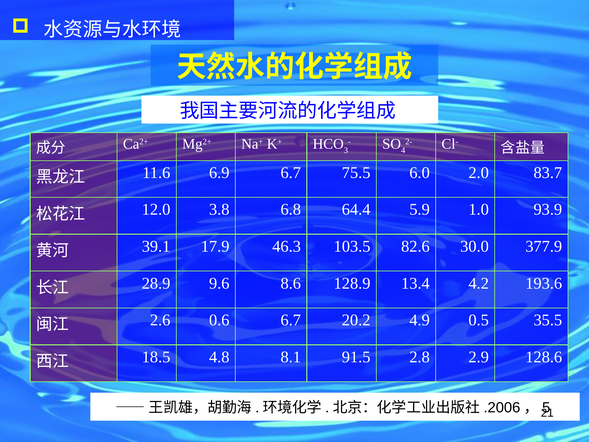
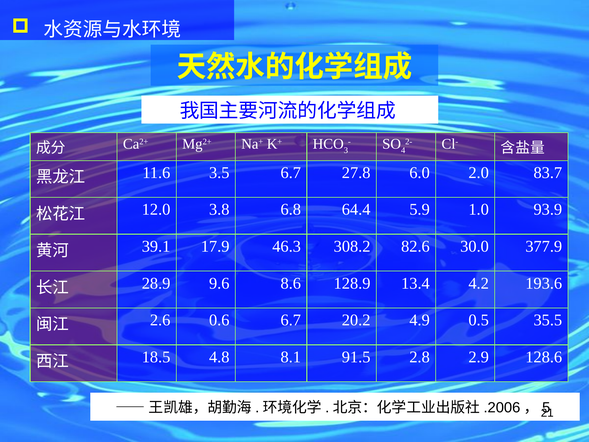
6.9: 6.9 -> 3.5
75.5: 75.5 -> 27.8
103.5: 103.5 -> 308.2
